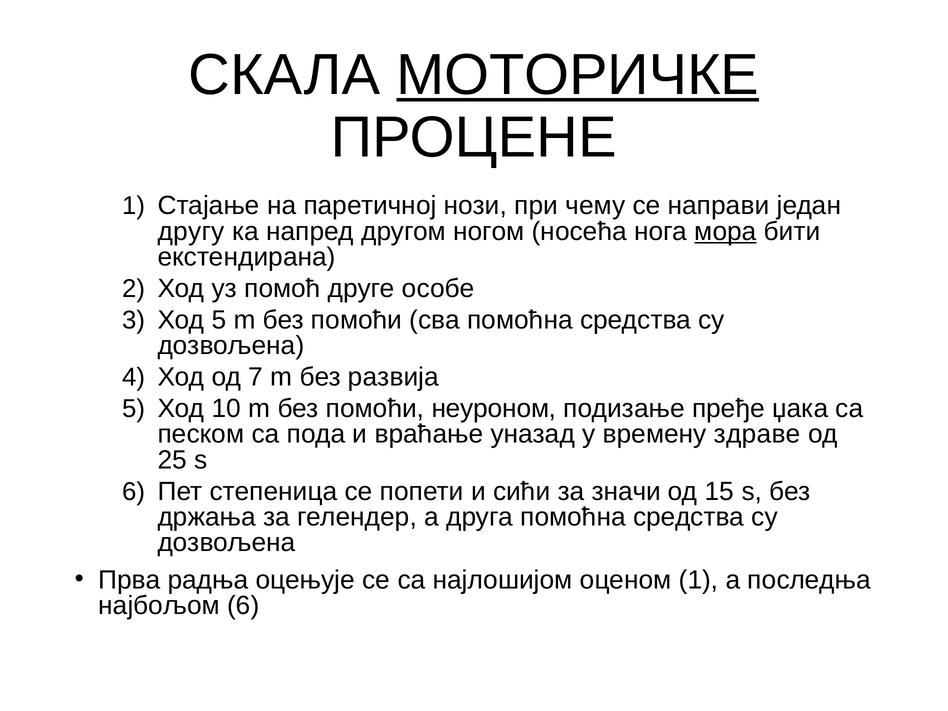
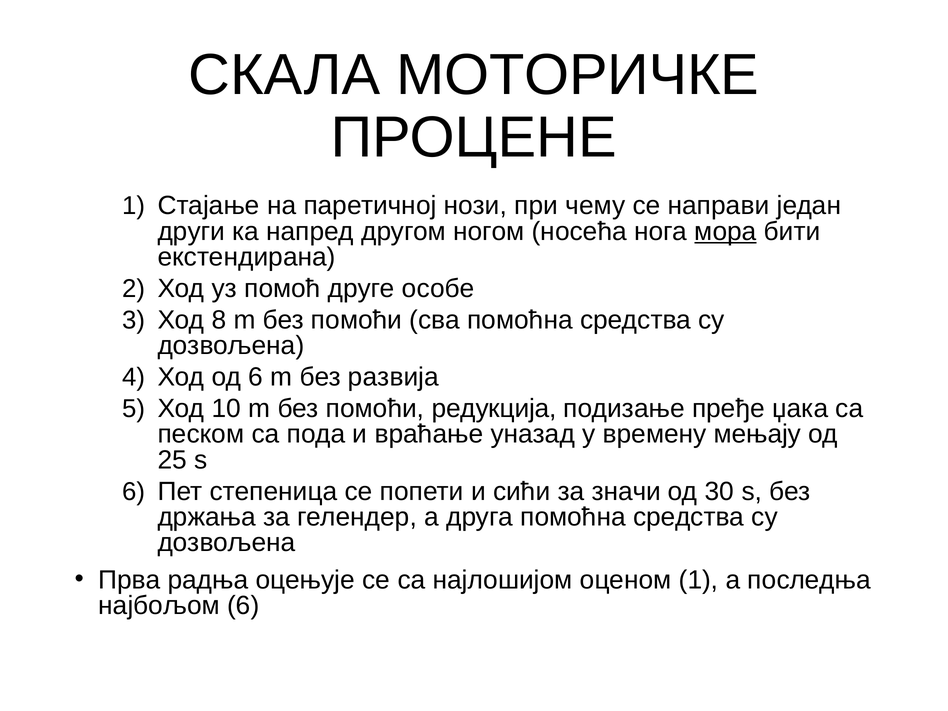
МОТОРИЧКЕ underline: present -> none
другу: другу -> други
Ход 5: 5 -> 8
од 7: 7 -> 6
неуроном: неуроном -> редукција
здраве: здраве -> мењају
15: 15 -> 30
